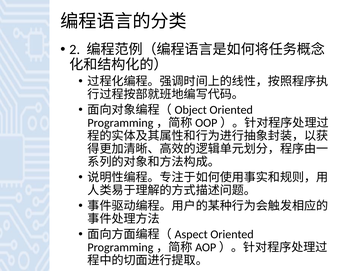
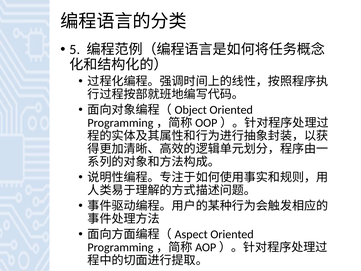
2: 2 -> 5
